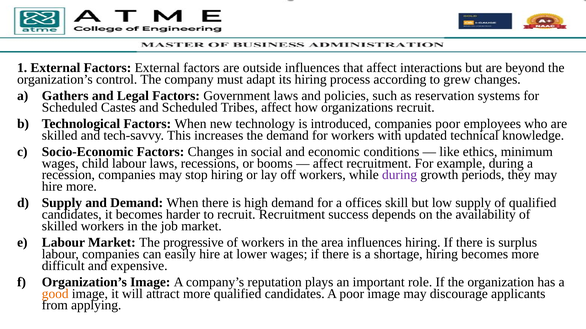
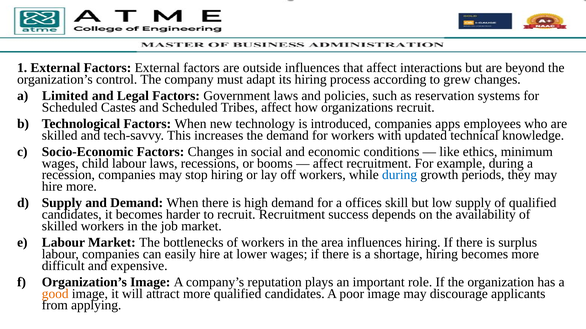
Gathers: Gathers -> Limited
companies poor: poor -> apps
during at (400, 175) colour: purple -> blue
progressive: progressive -> bottlenecks
